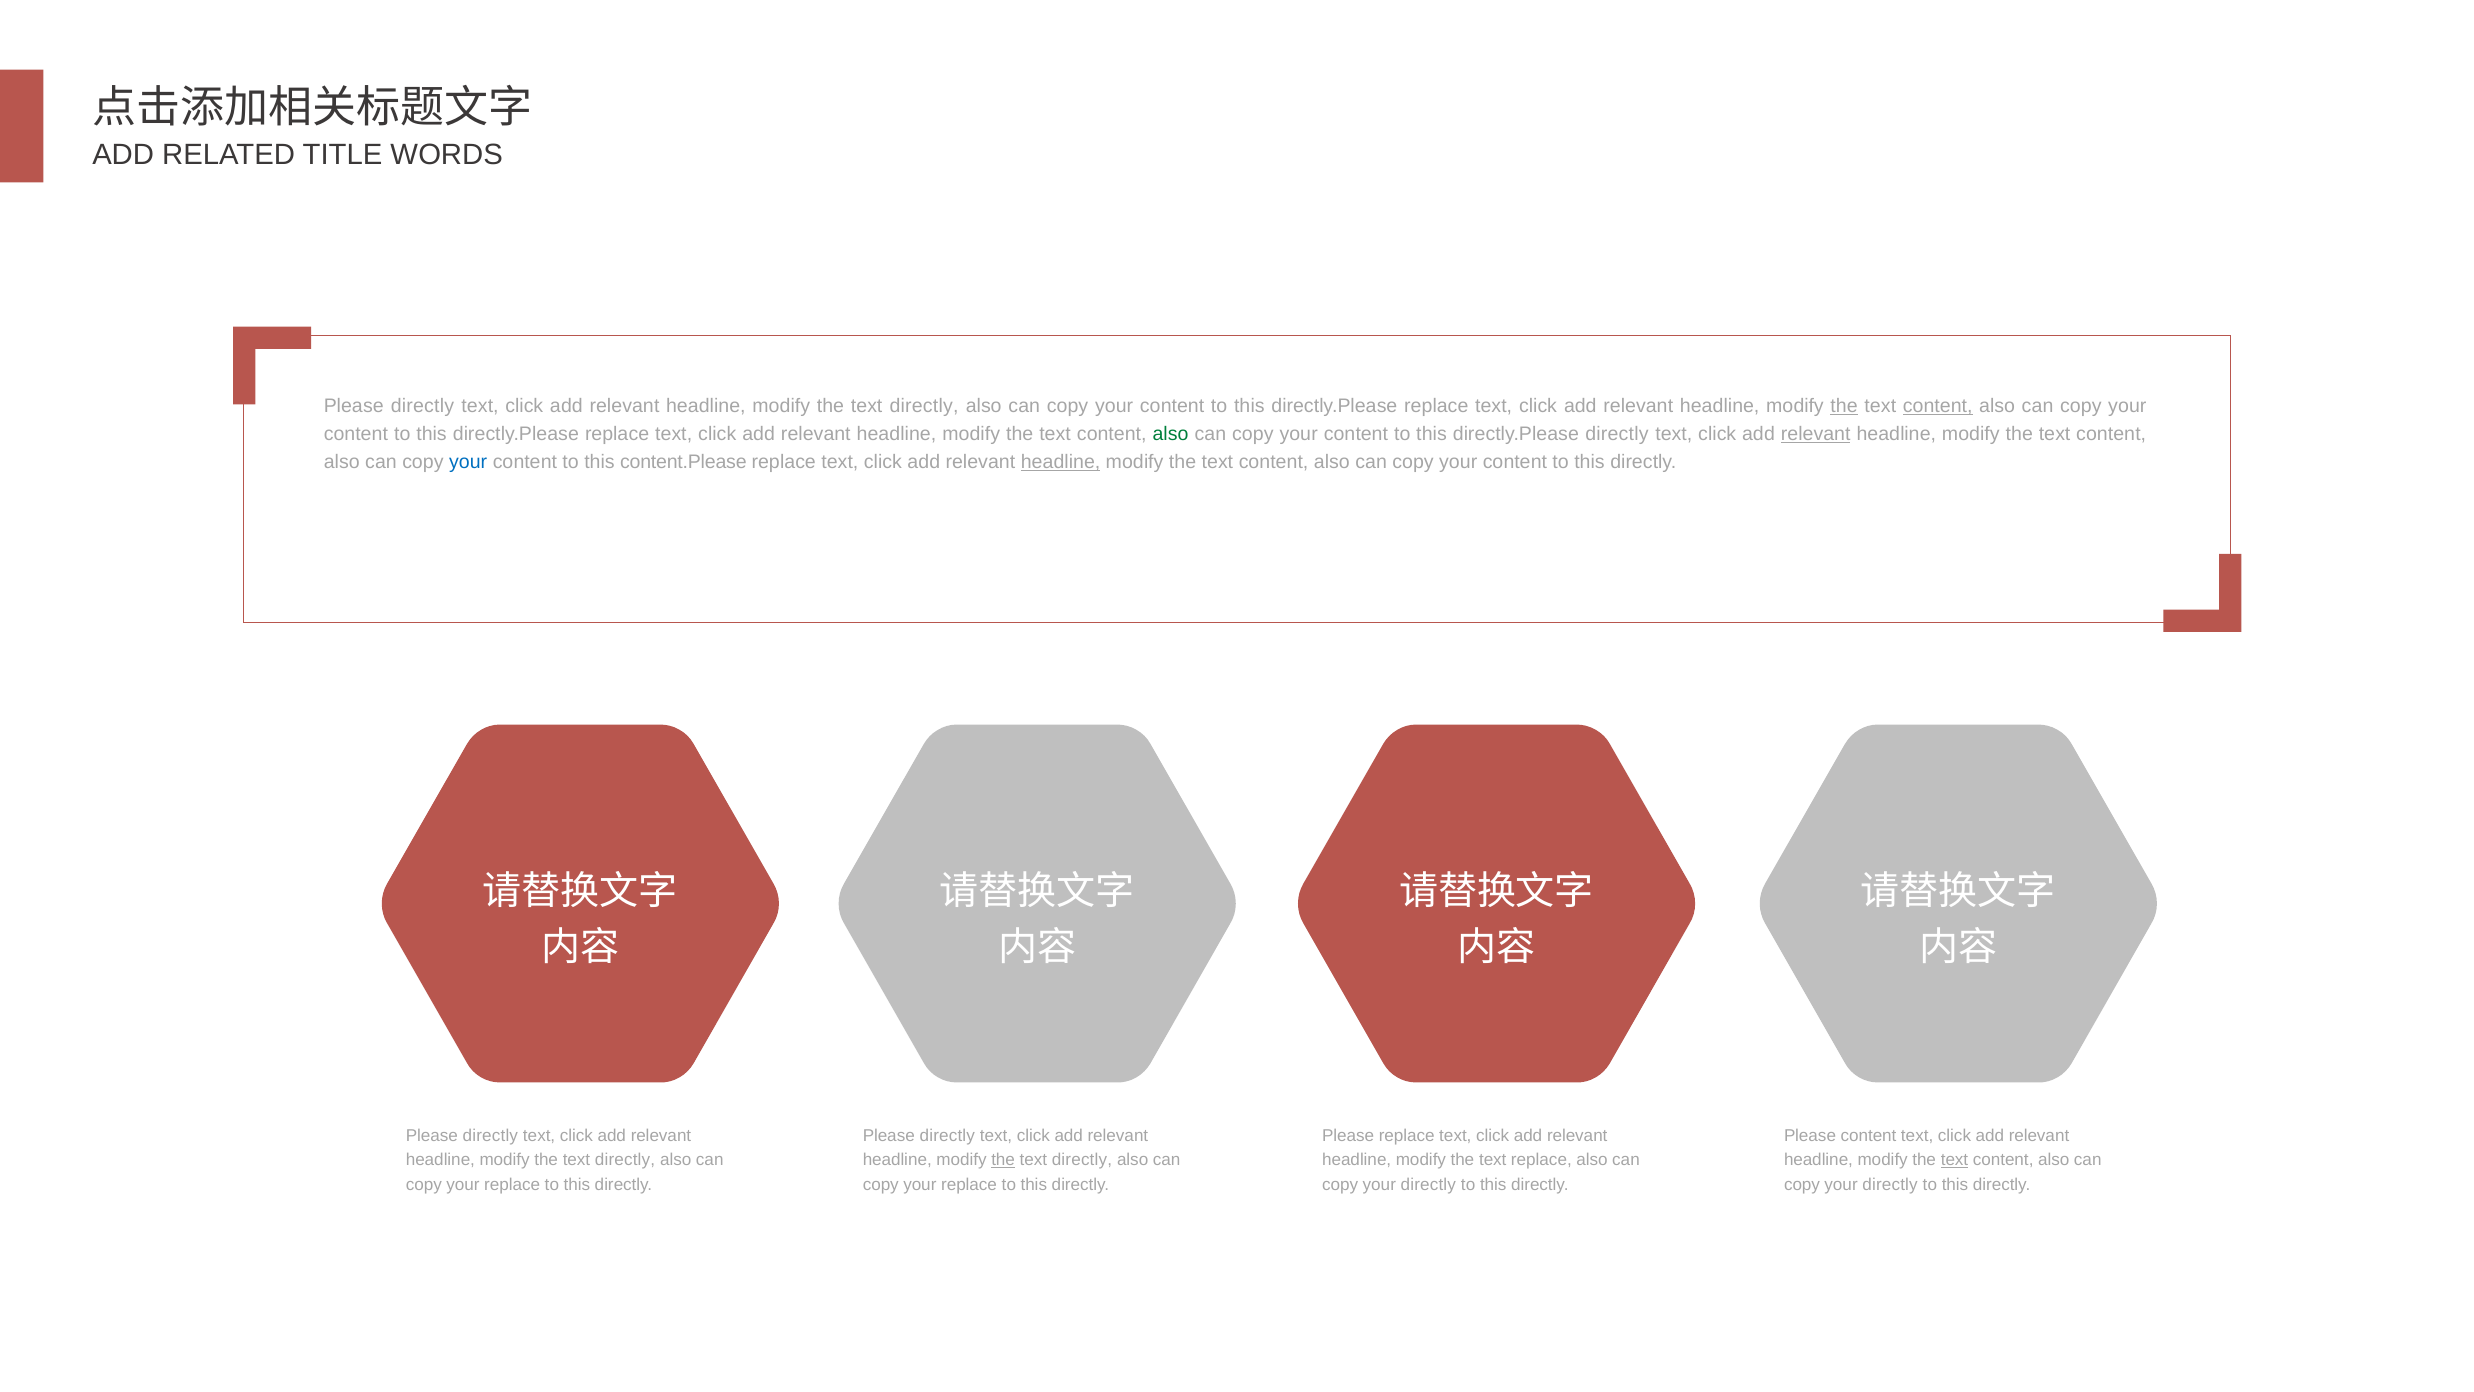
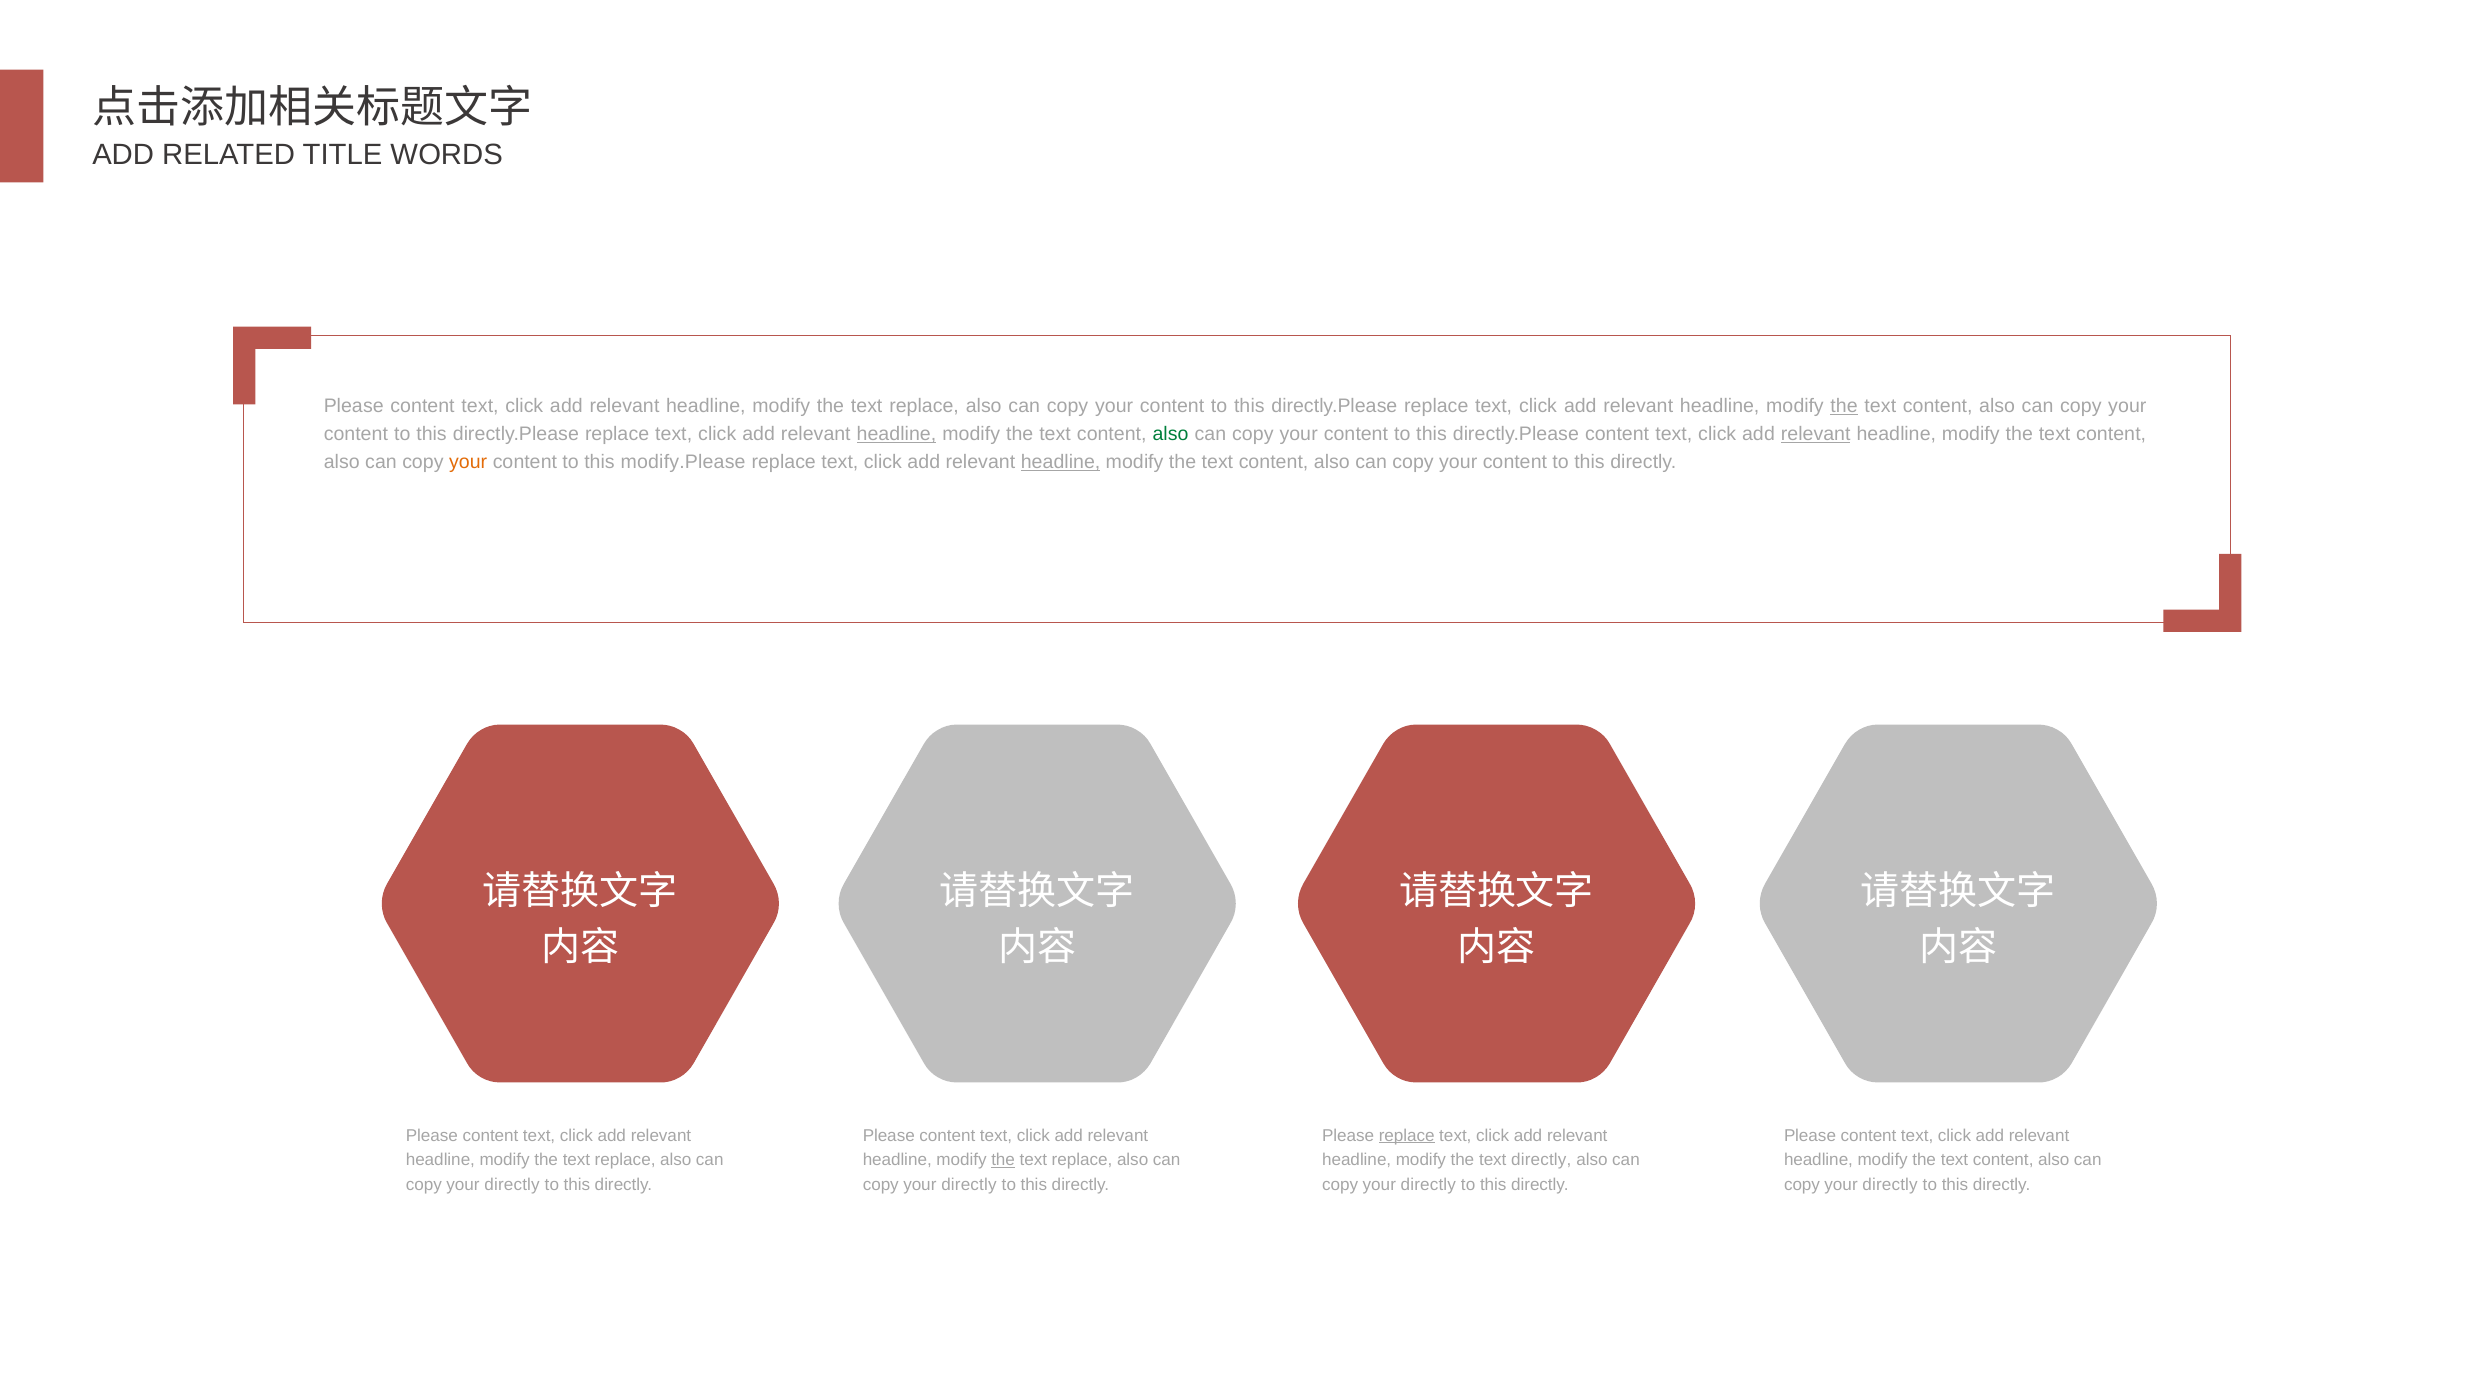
directly at (422, 406): directly -> content
directly at (924, 406): directly -> replace
content at (1938, 406) underline: present -> none
headline at (896, 434) underline: none -> present
directly.Please directly: directly -> content
your at (468, 462) colour: blue -> orange
content.Please: content.Please -> modify.Please
directly at (490, 1135): directly -> content
directly at (947, 1135): directly -> content
replace at (1407, 1135) underline: none -> present
directly at (625, 1160): directly -> replace
directly at (1082, 1160): directly -> replace
text replace: replace -> directly
text at (1955, 1160) underline: present -> none
replace at (512, 1184): replace -> directly
replace at (969, 1184): replace -> directly
